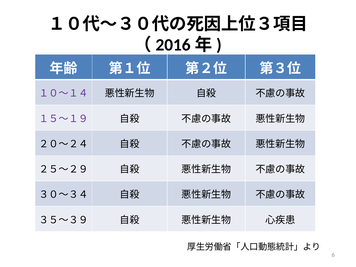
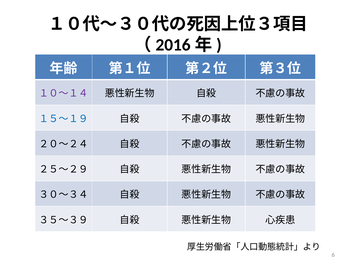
１５～１９ colour: purple -> blue
